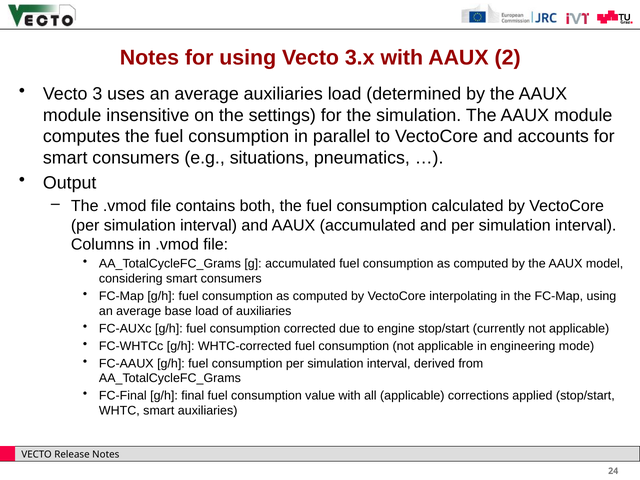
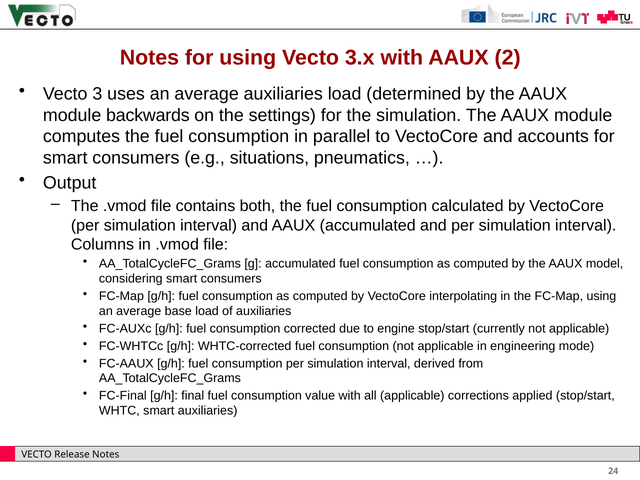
insensitive: insensitive -> backwards
